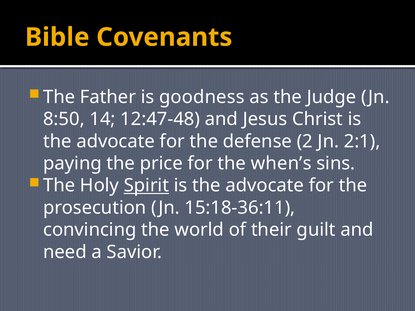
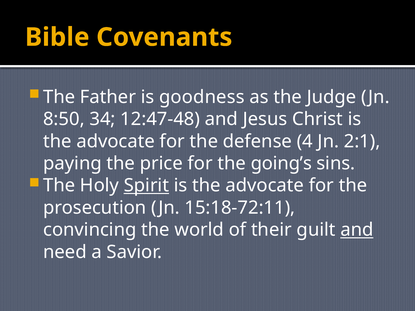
14: 14 -> 34
2: 2 -> 4
when’s: when’s -> going’s
15:18-36:11: 15:18-36:11 -> 15:18-72:11
and at (357, 230) underline: none -> present
